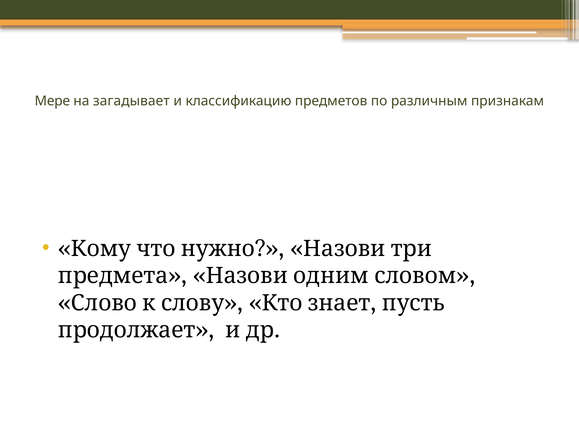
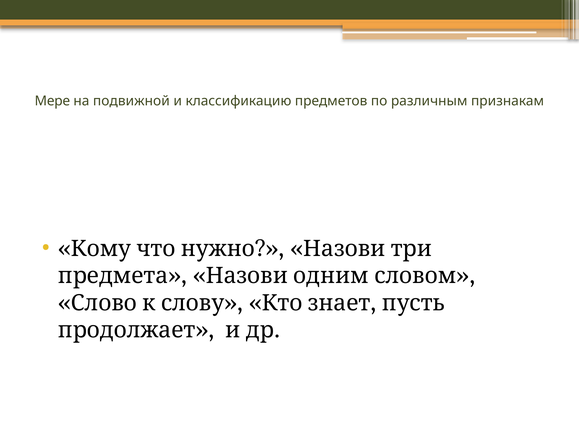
загадывает: загадывает -> подвижной
